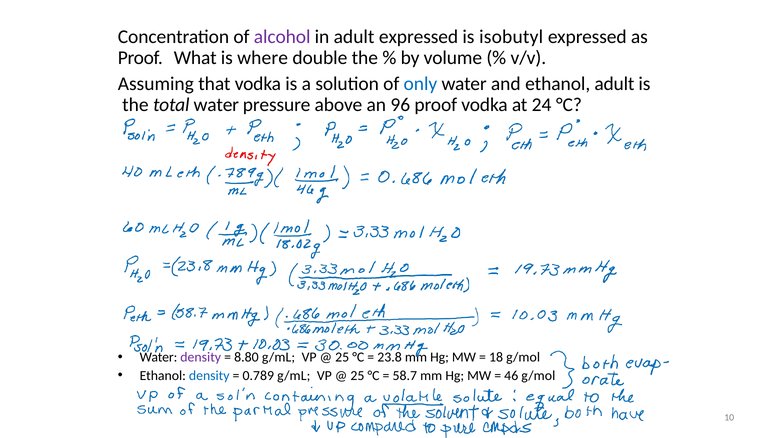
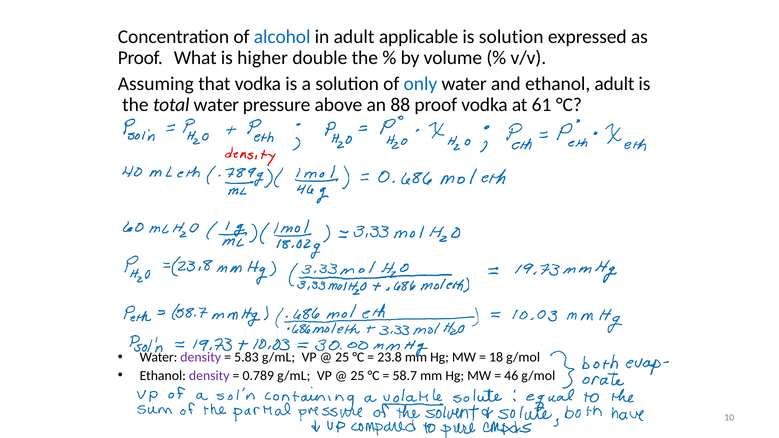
alcohol colour: purple -> blue
adult expressed: expressed -> applicable
is isobutyl: isobutyl -> solution
where: where -> higher
96: 96 -> 88
24: 24 -> 61
8.80: 8.80 -> 5.83
density at (209, 376) colour: blue -> purple
